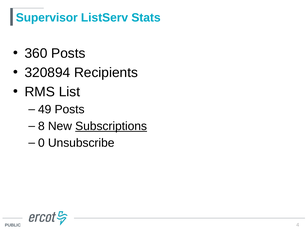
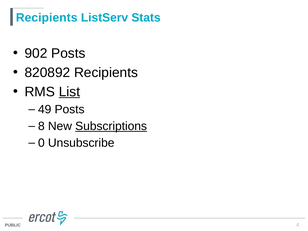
Supervisor at (47, 18): Supervisor -> Recipients
360: 360 -> 902
320894: 320894 -> 820892
List underline: none -> present
